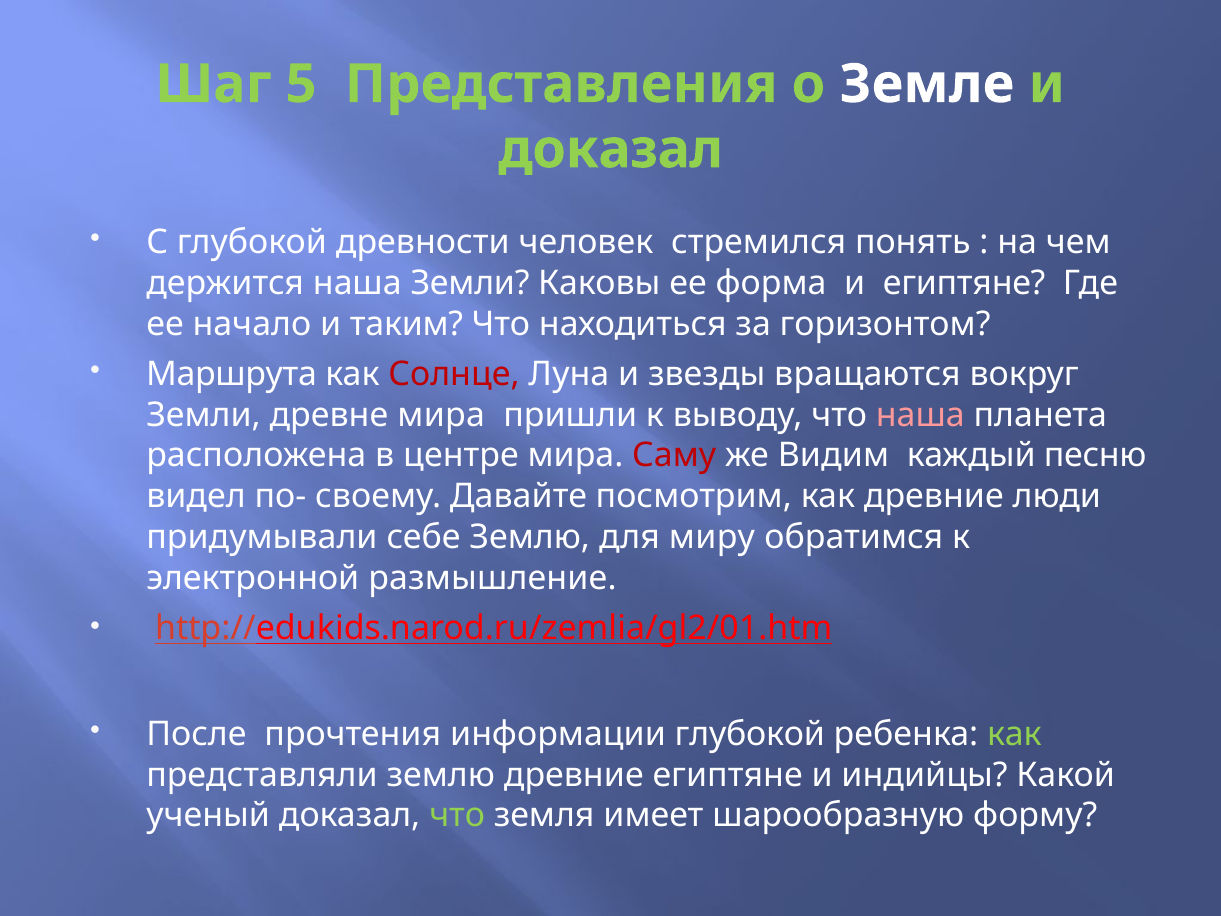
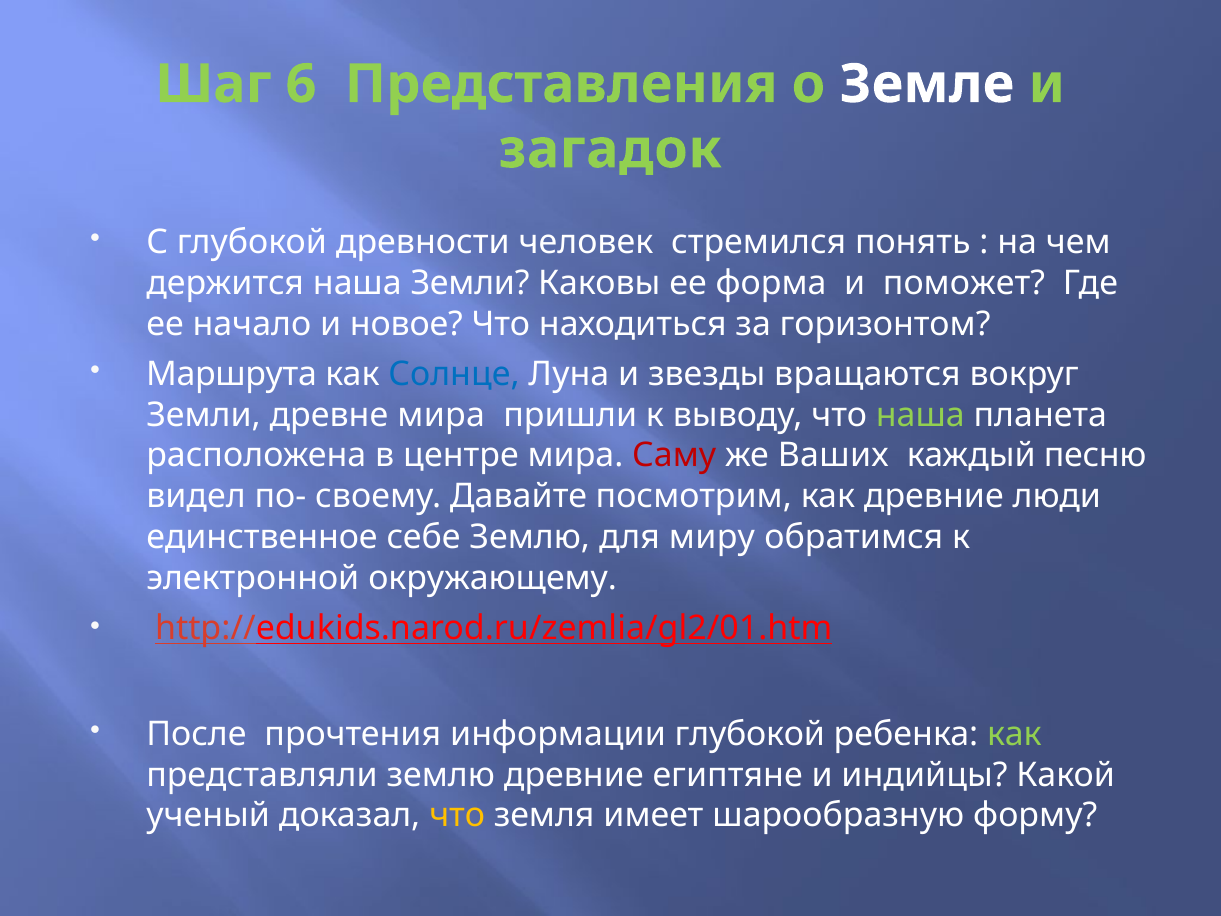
5: 5 -> 6
доказал at (611, 149): доказал -> загадок
и египтяне: египтяне -> поможет
таким: таким -> новое
Солнце colour: red -> blue
наша at (920, 415) colour: pink -> light green
Видим: Видим -> Ваших
придумывали: придумывали -> единственное
размышление: размышление -> окружающему
что at (457, 815) colour: light green -> yellow
